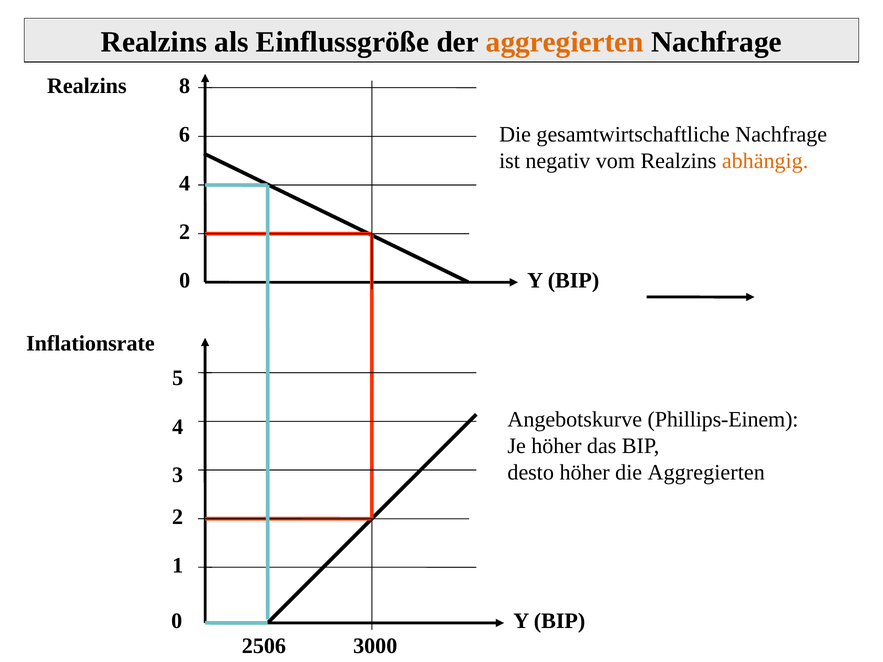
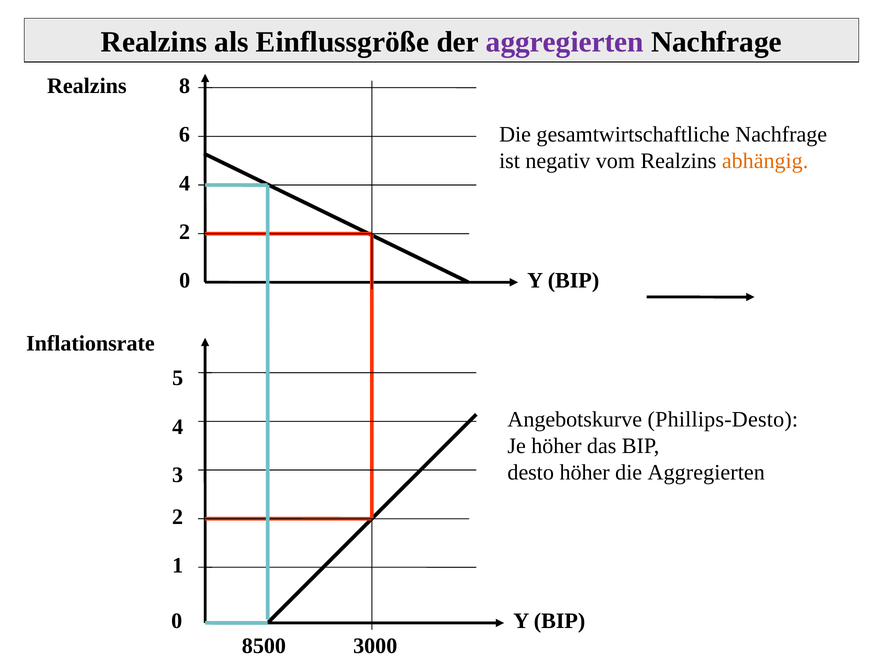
aggregierten at (565, 42) colour: orange -> purple
Phillips-Einem: Phillips-Einem -> Phillips-Desto
2506: 2506 -> 8500
